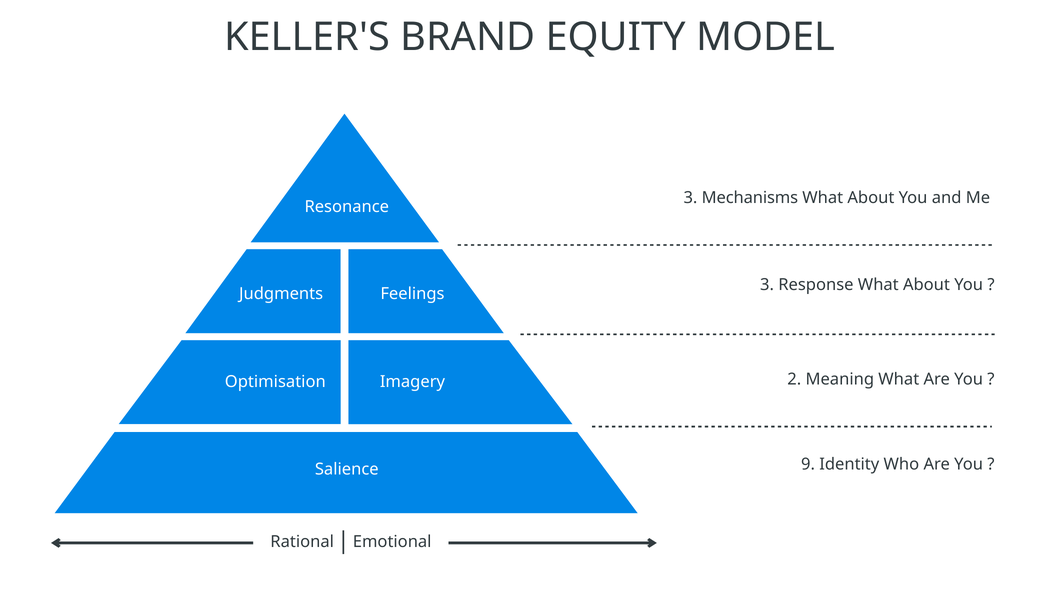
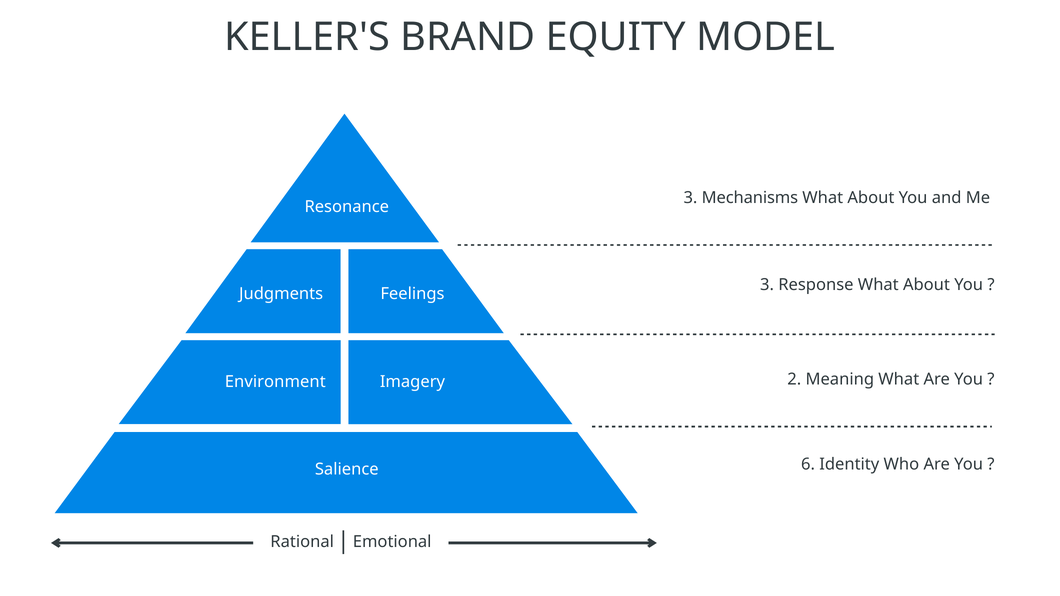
Optimisation: Optimisation -> Environment
9: 9 -> 6
